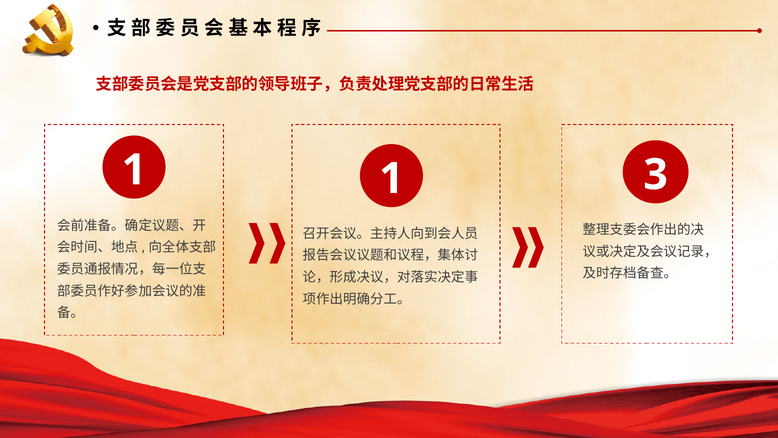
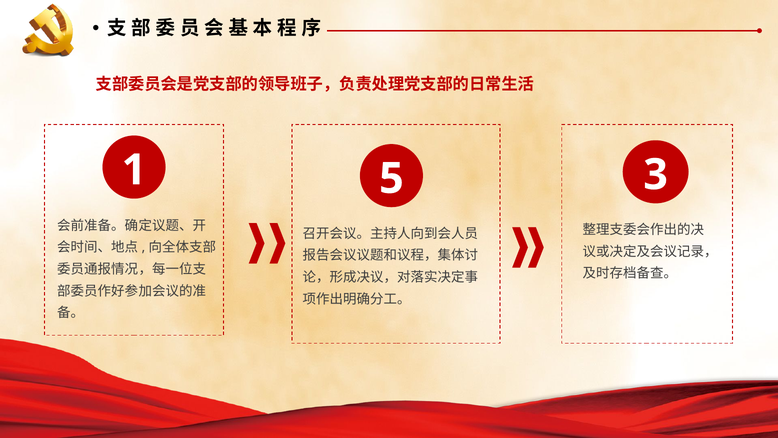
1 1: 1 -> 5
